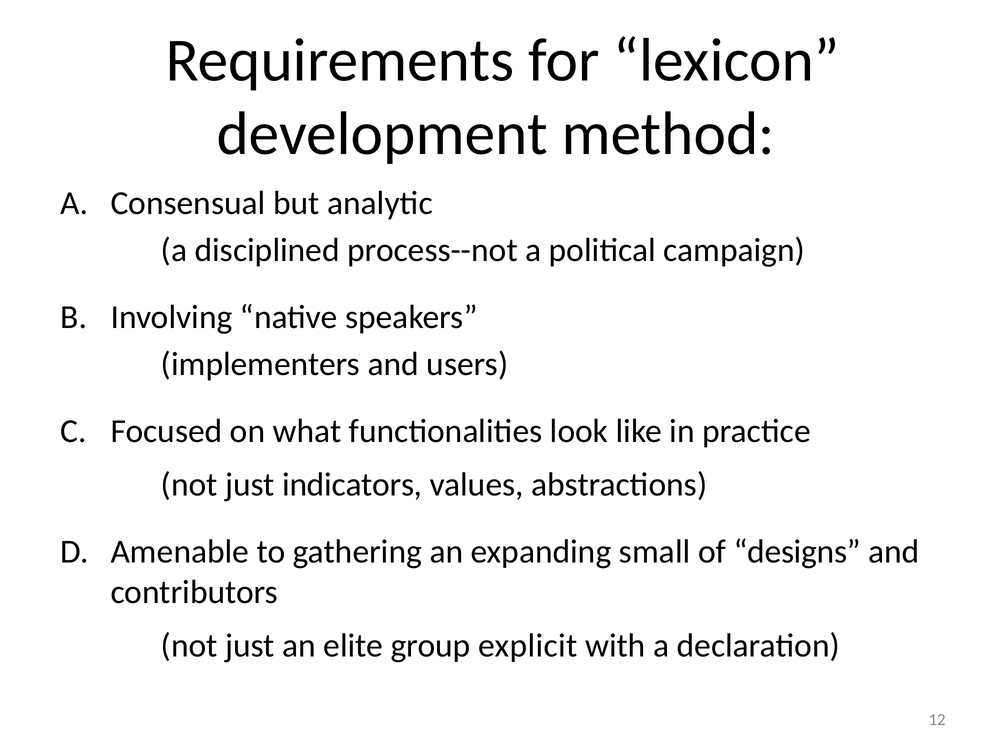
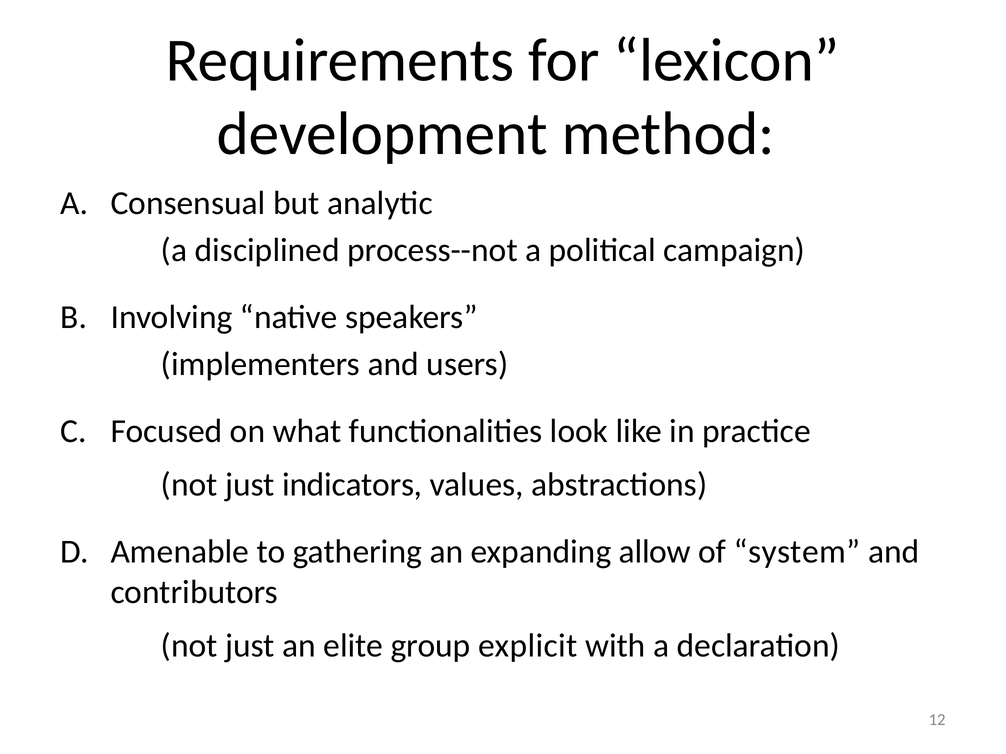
small: small -> allow
designs: designs -> system
